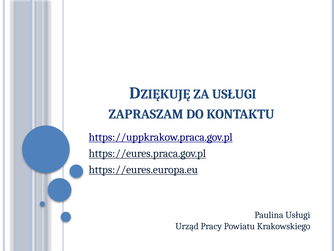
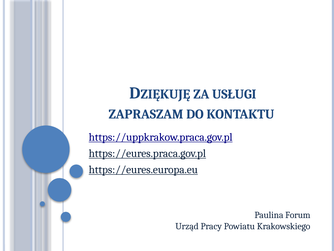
Paulina Usługi: Usługi -> Forum
